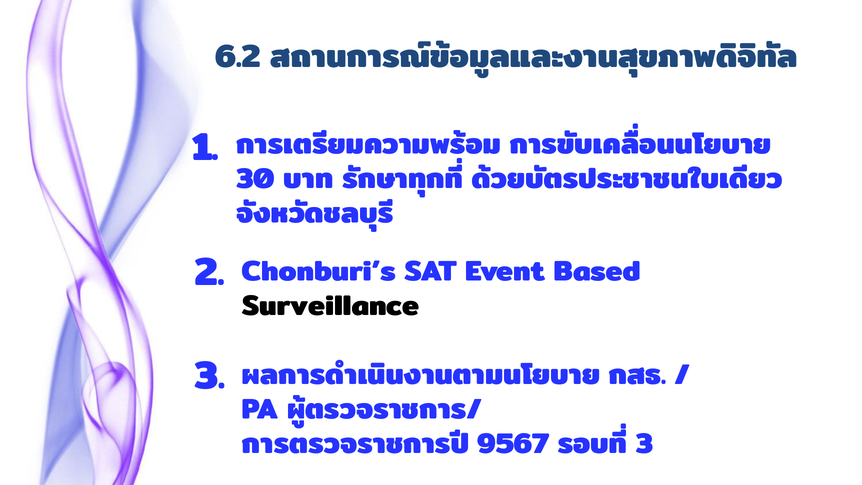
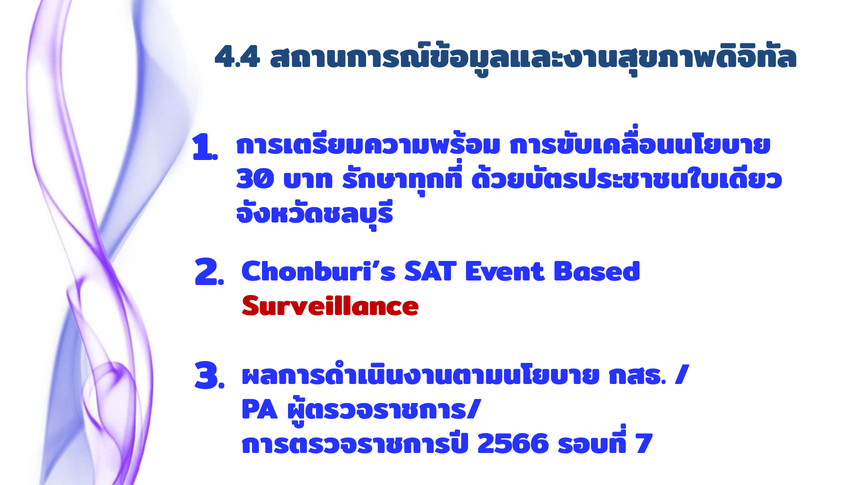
6.2: 6.2 -> 4.4
Surveillance colour: black -> red
9567: 9567 -> 2566
3 at (644, 444): 3 -> 7
